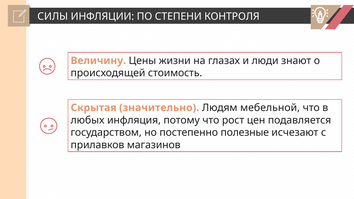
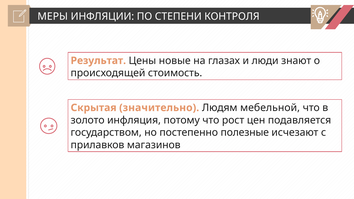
СИЛЫ: СИЛЫ -> МЕРЫ
Величину: Величину -> Результат
жизни: жизни -> новые
любых: любых -> золото
